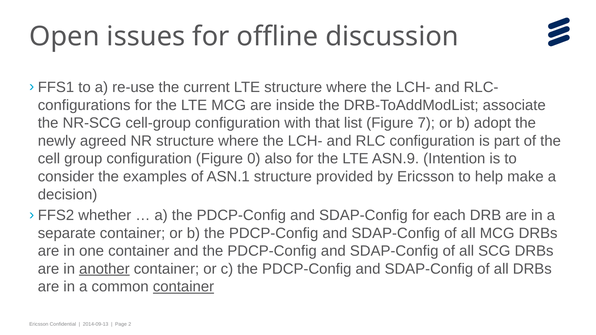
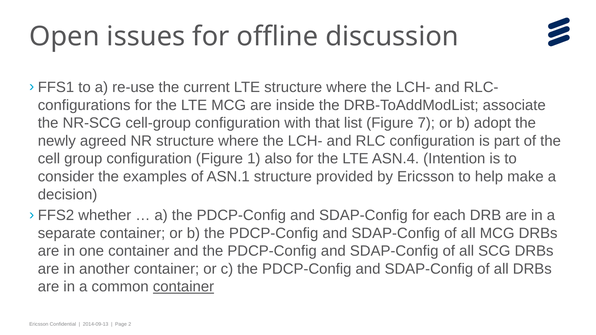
0: 0 -> 1
ASN.9: ASN.9 -> ASN.4
another underline: present -> none
